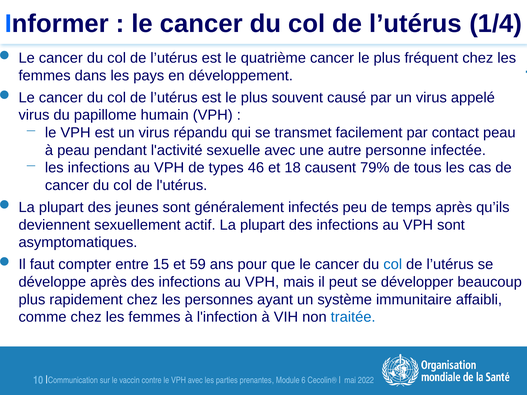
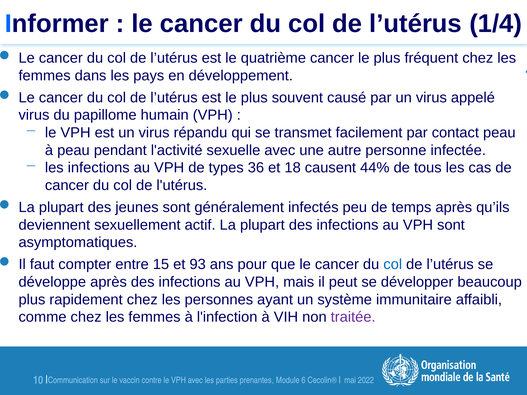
46: 46 -> 36
79%: 79% -> 44%
59: 59 -> 93
traitée colour: blue -> purple
